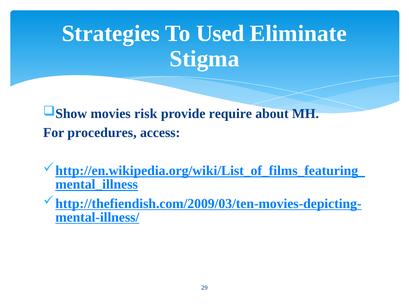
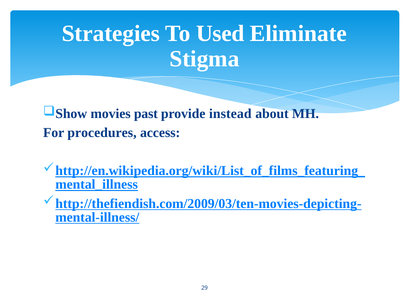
risk: risk -> past
require: require -> instead
